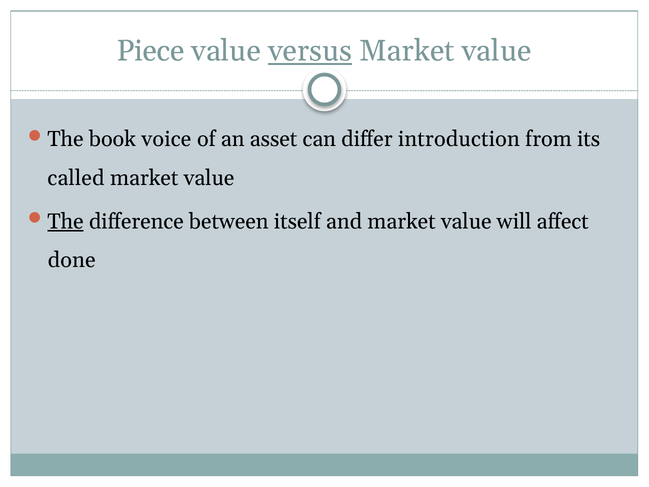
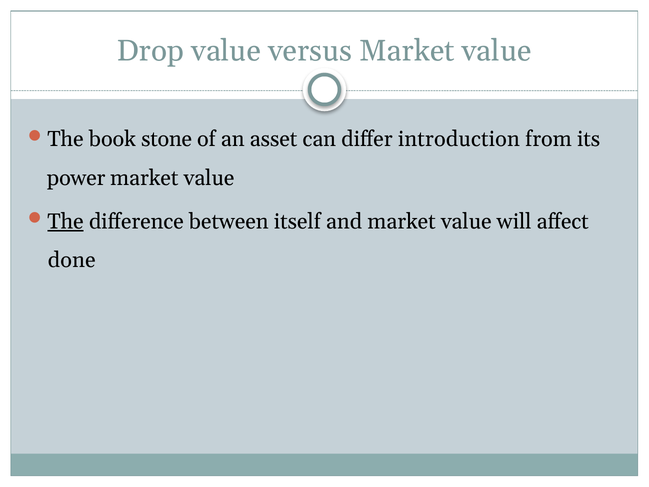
Piece: Piece -> Drop
versus underline: present -> none
voice: voice -> stone
called: called -> power
